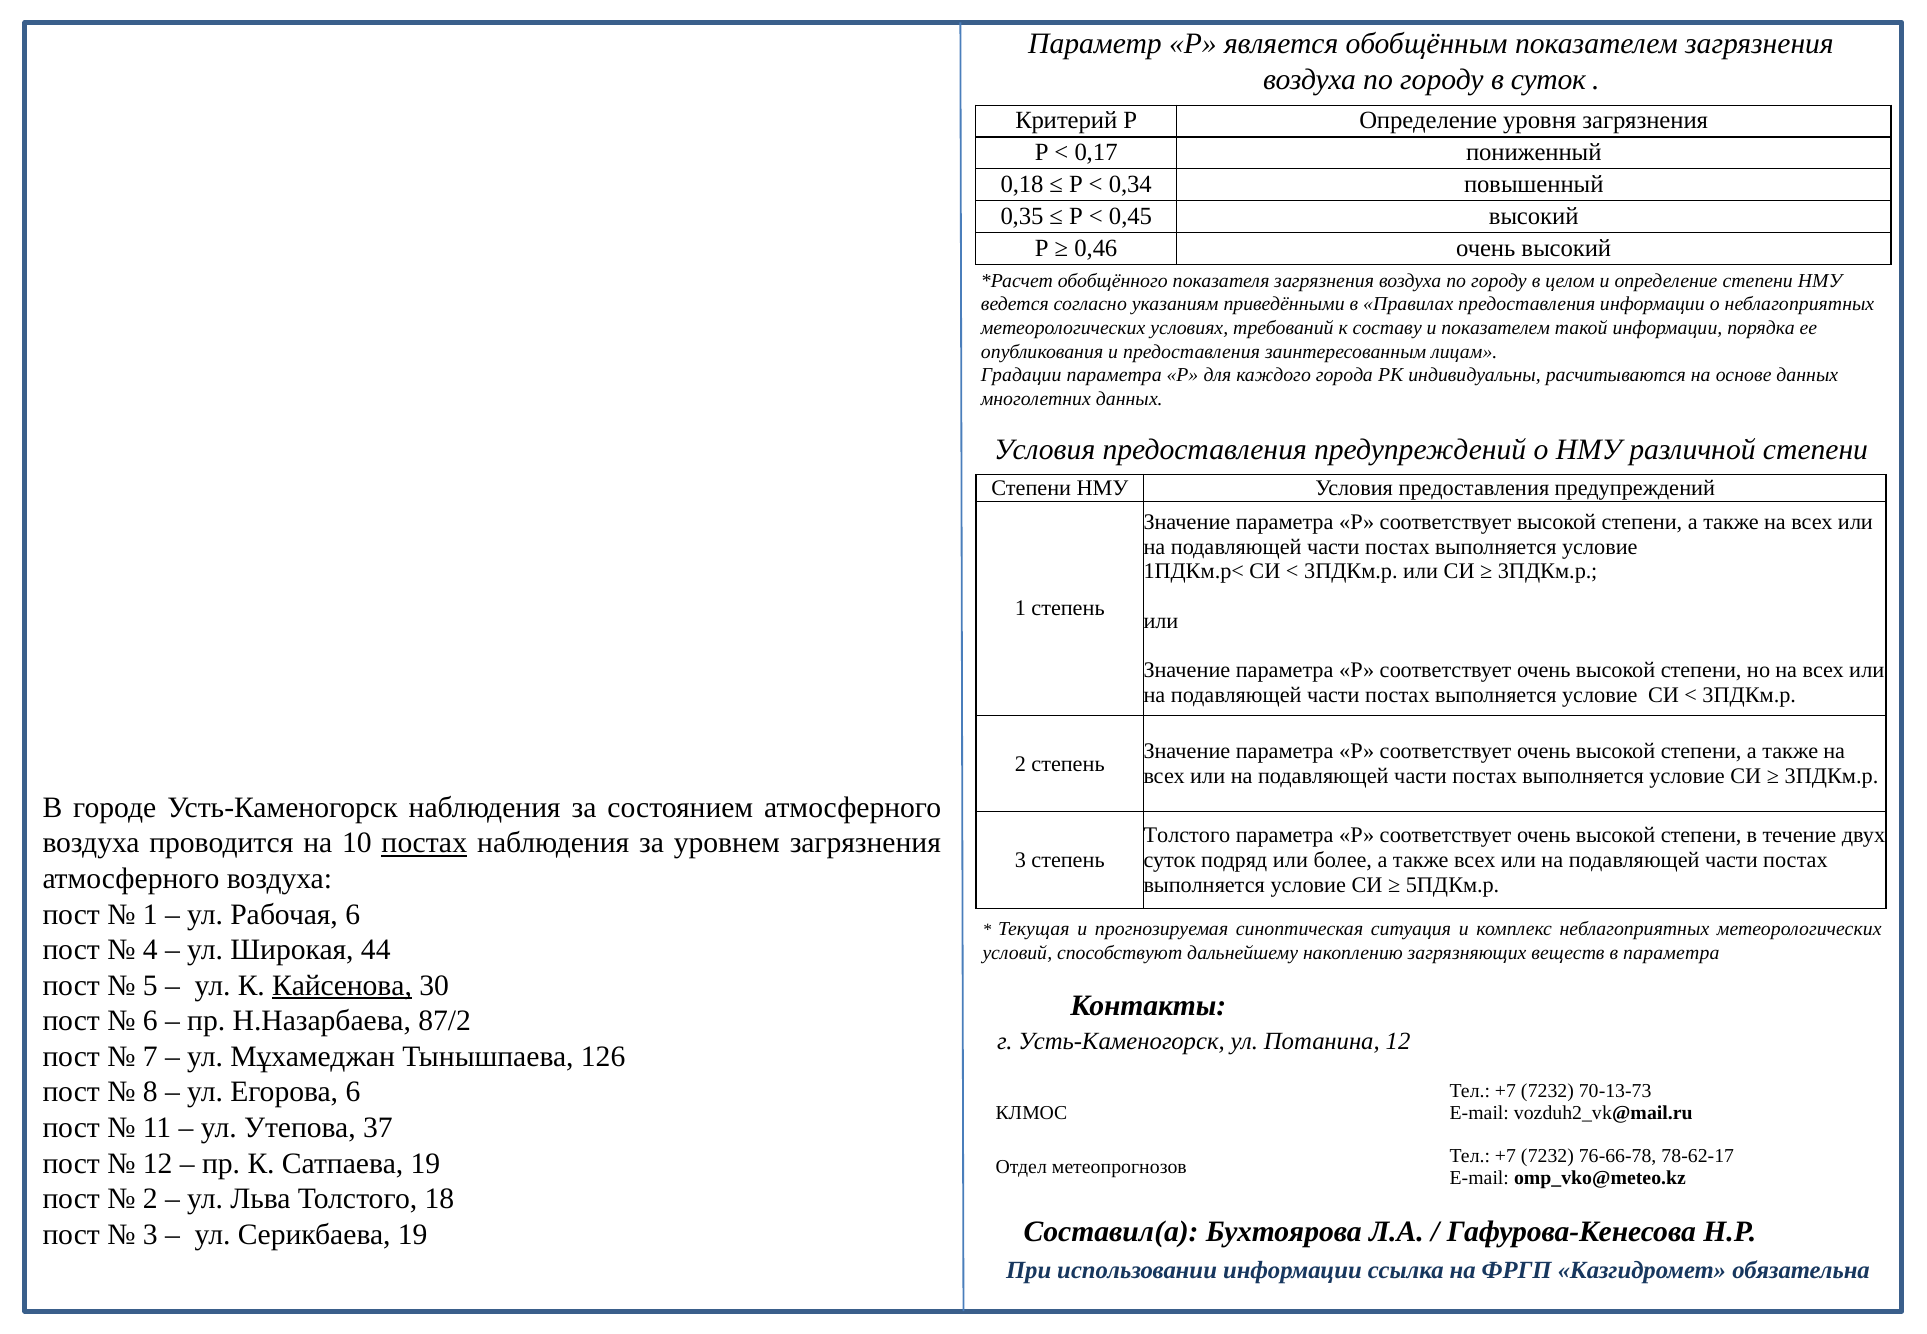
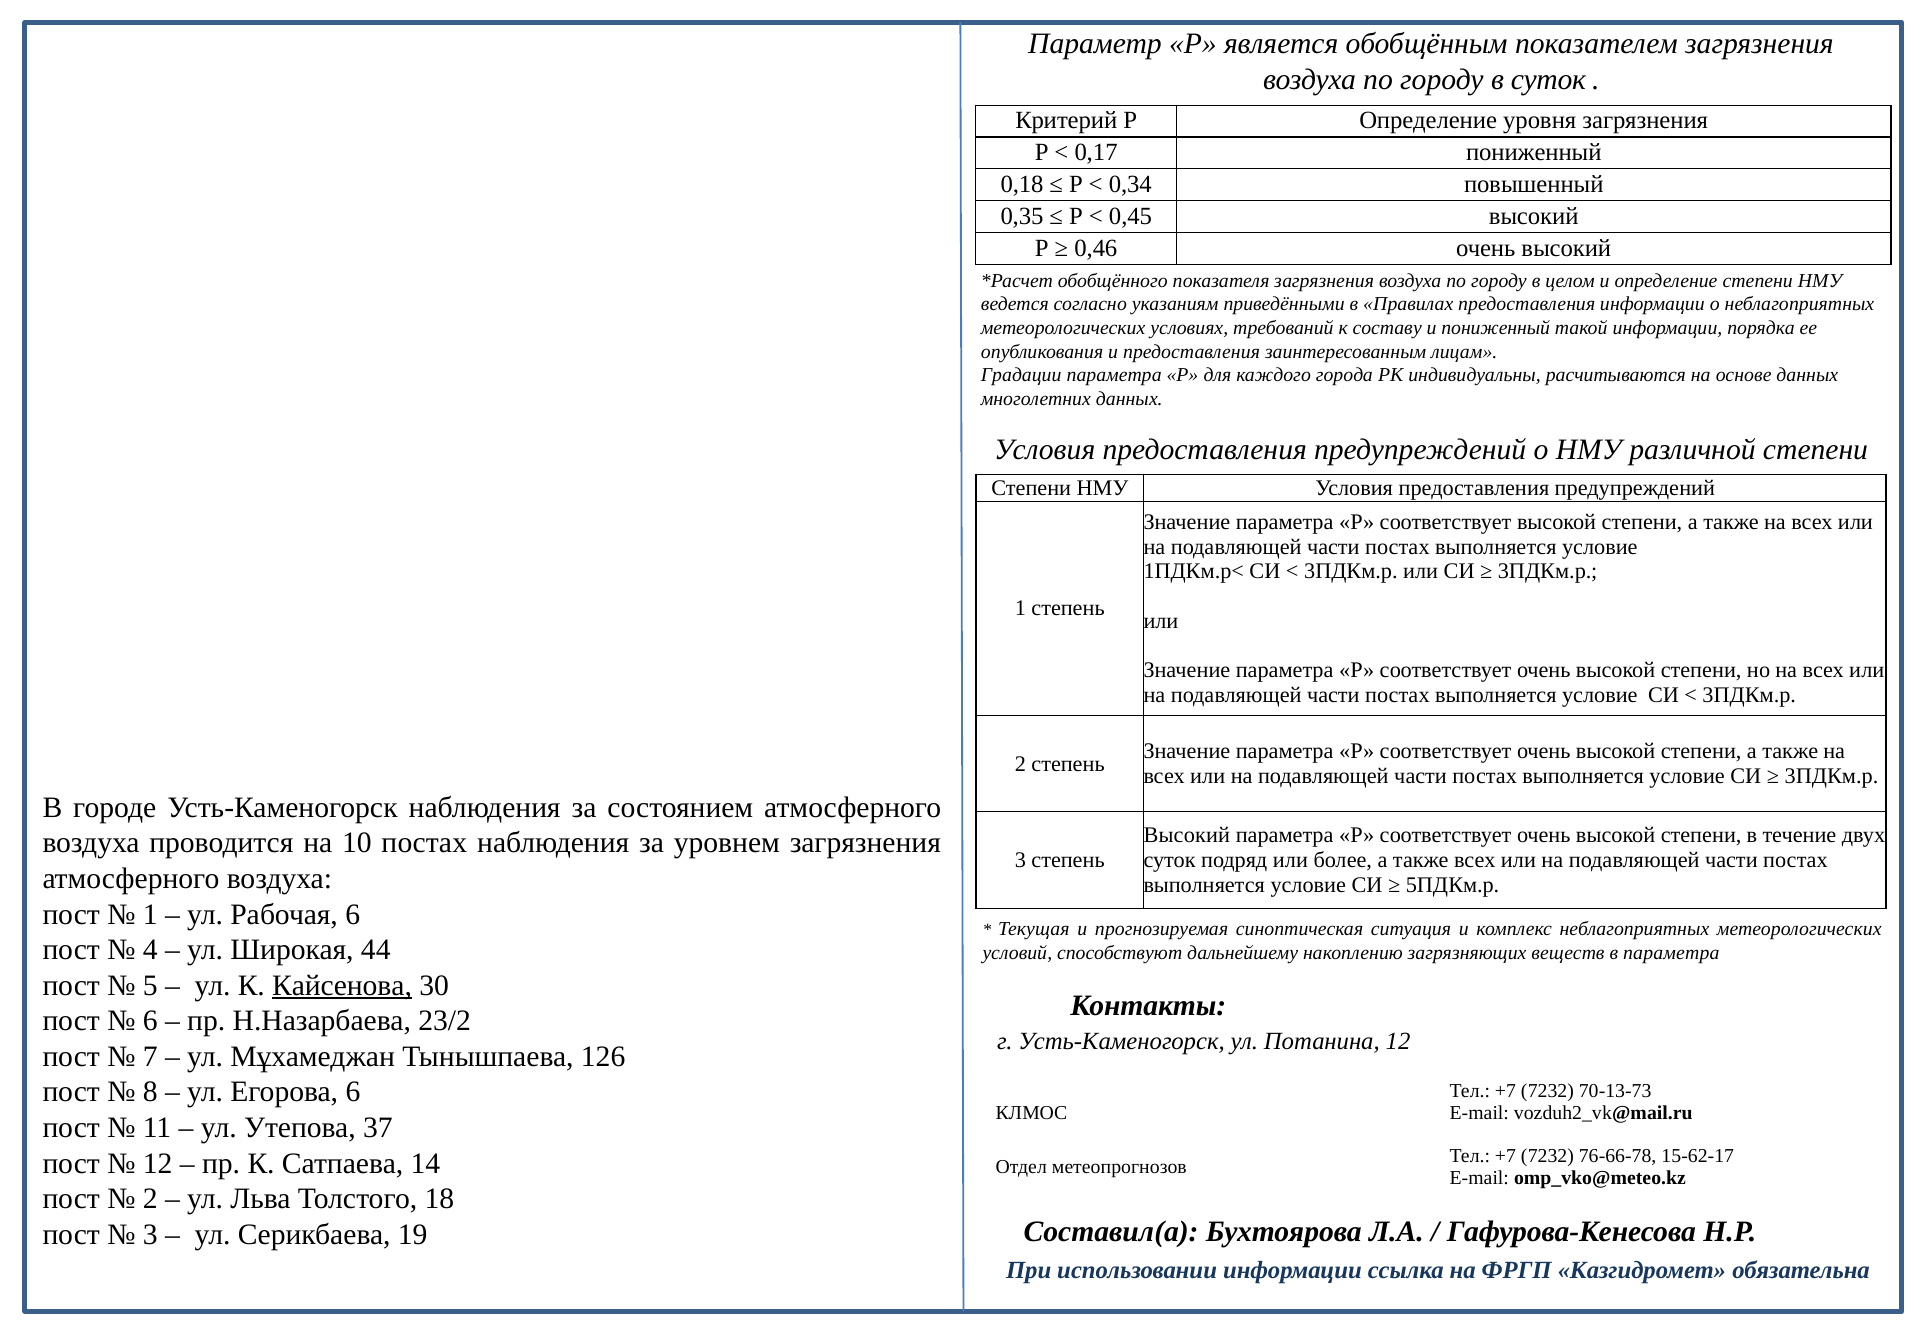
и показателем: показателем -> пониженный
Толстого at (1187, 836): Толстого -> Высокий
постах at (424, 843) underline: present -> none
87/2: 87/2 -> 23/2
78-62-17: 78-62-17 -> 15-62-17
Сатпаева 19: 19 -> 14
